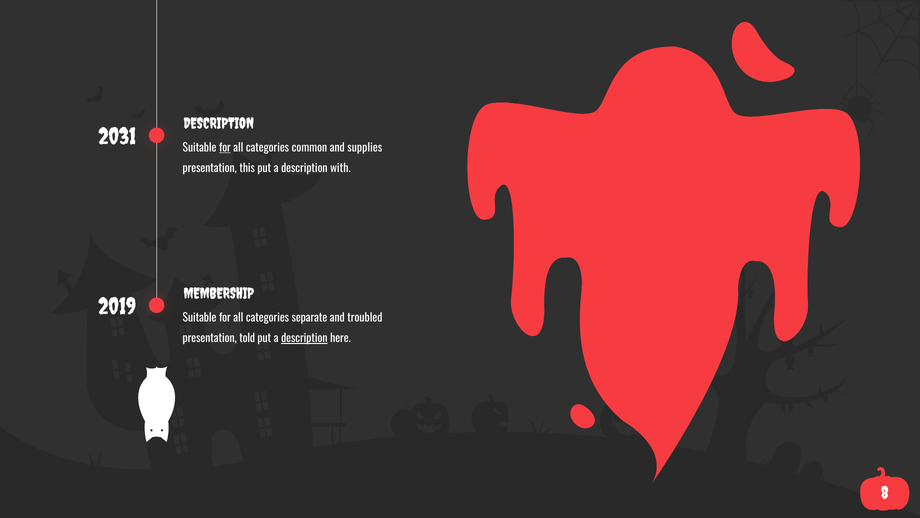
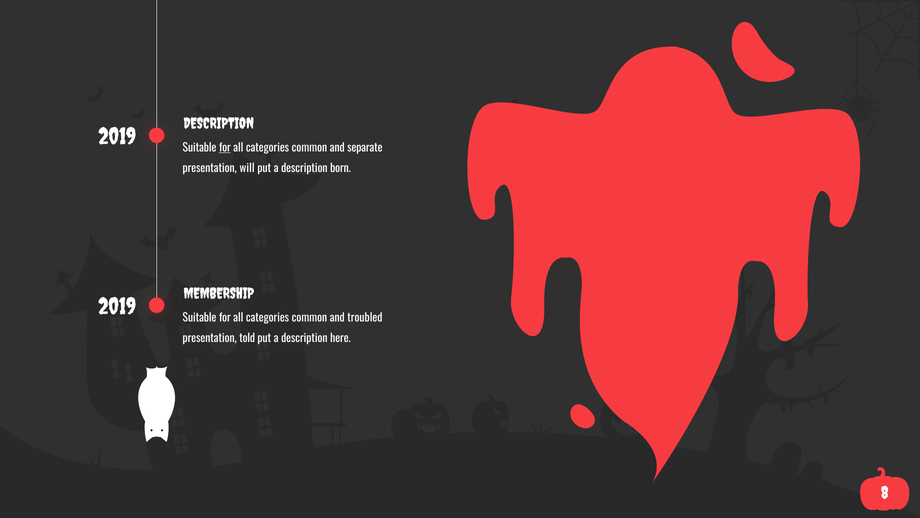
2031 at (117, 137): 2031 -> 2019
supplies: supplies -> separate
this: this -> will
with: with -> born
separate at (309, 318): separate -> common
description at (304, 338) underline: present -> none
